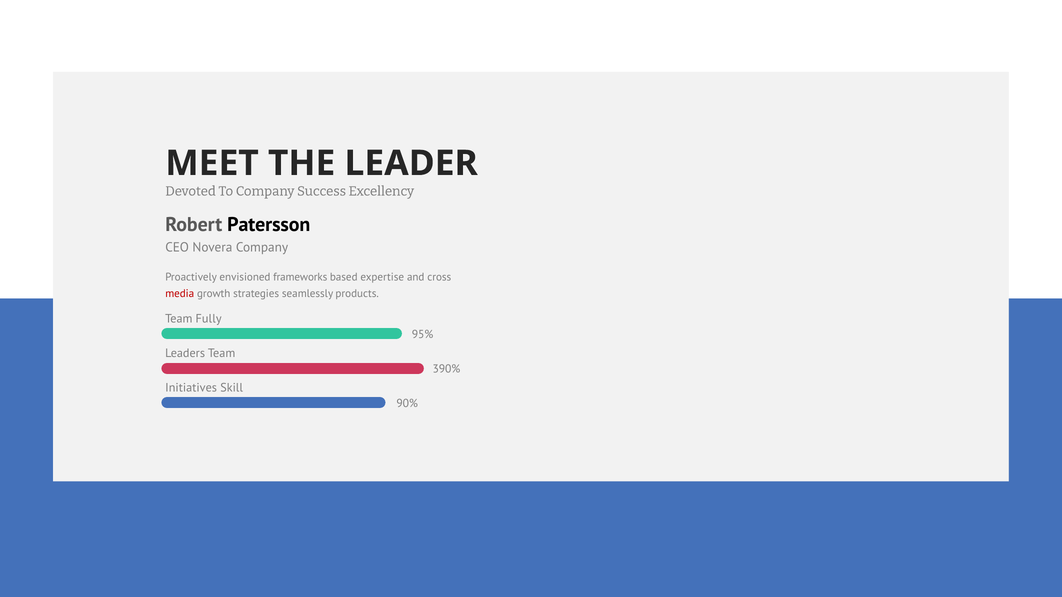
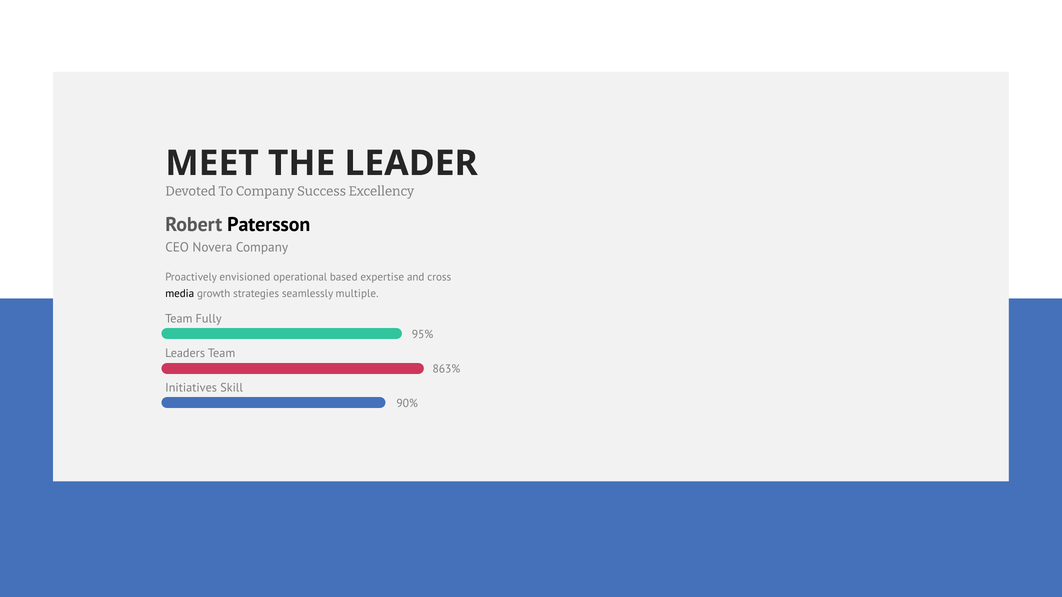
frameworks: frameworks -> operational
media colour: red -> black
products: products -> multiple
390%: 390% -> 863%
